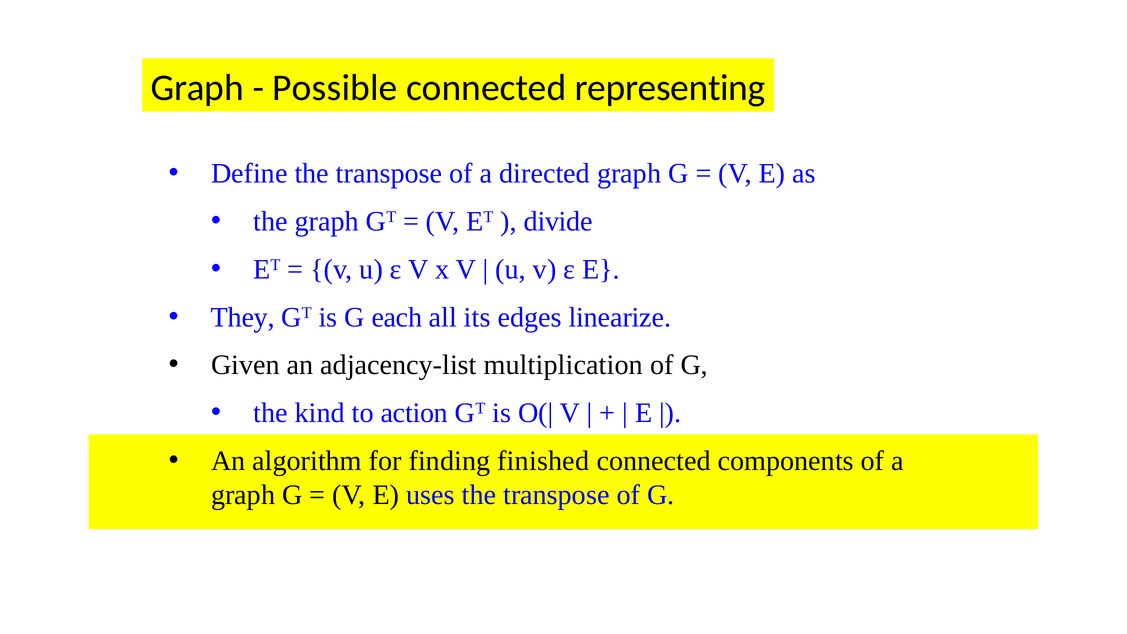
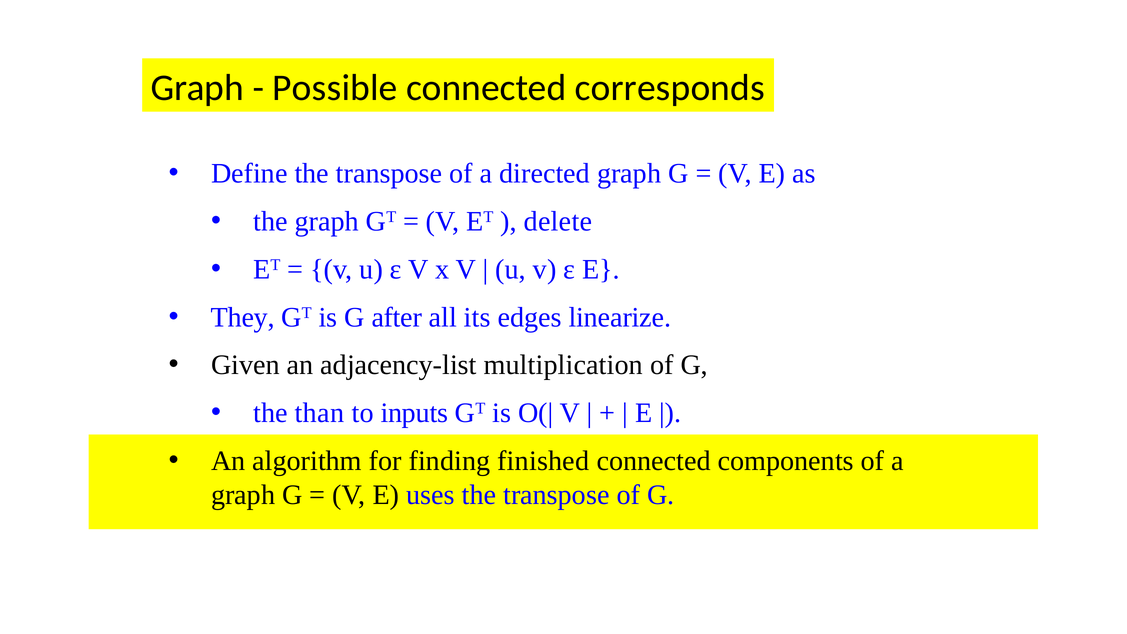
representing: representing -> corresponds
divide: divide -> delete
each: each -> after
kind: kind -> than
action: action -> inputs
